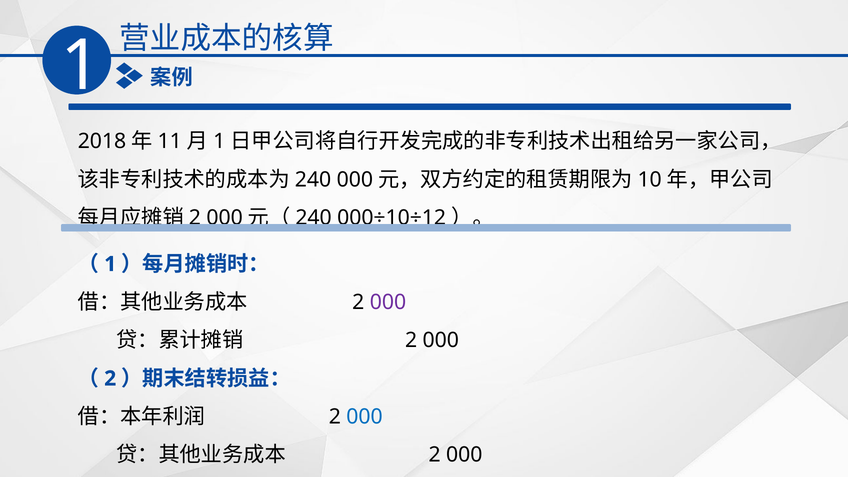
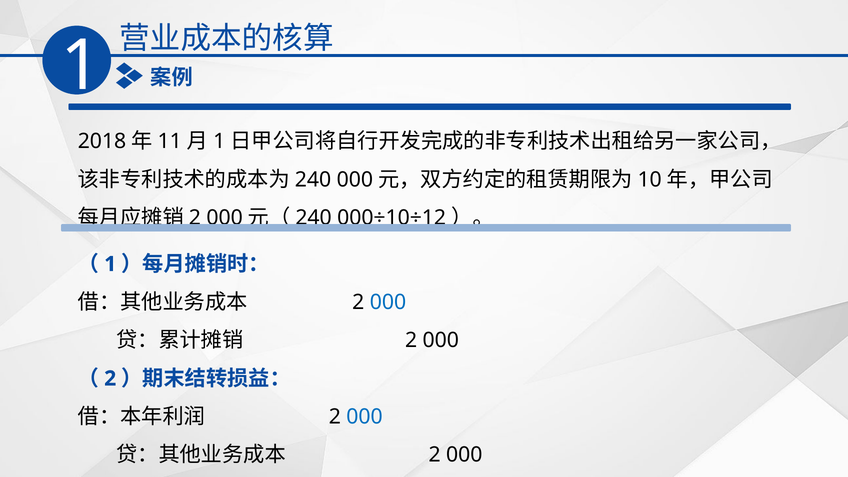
000 at (388, 302) colour: purple -> blue
